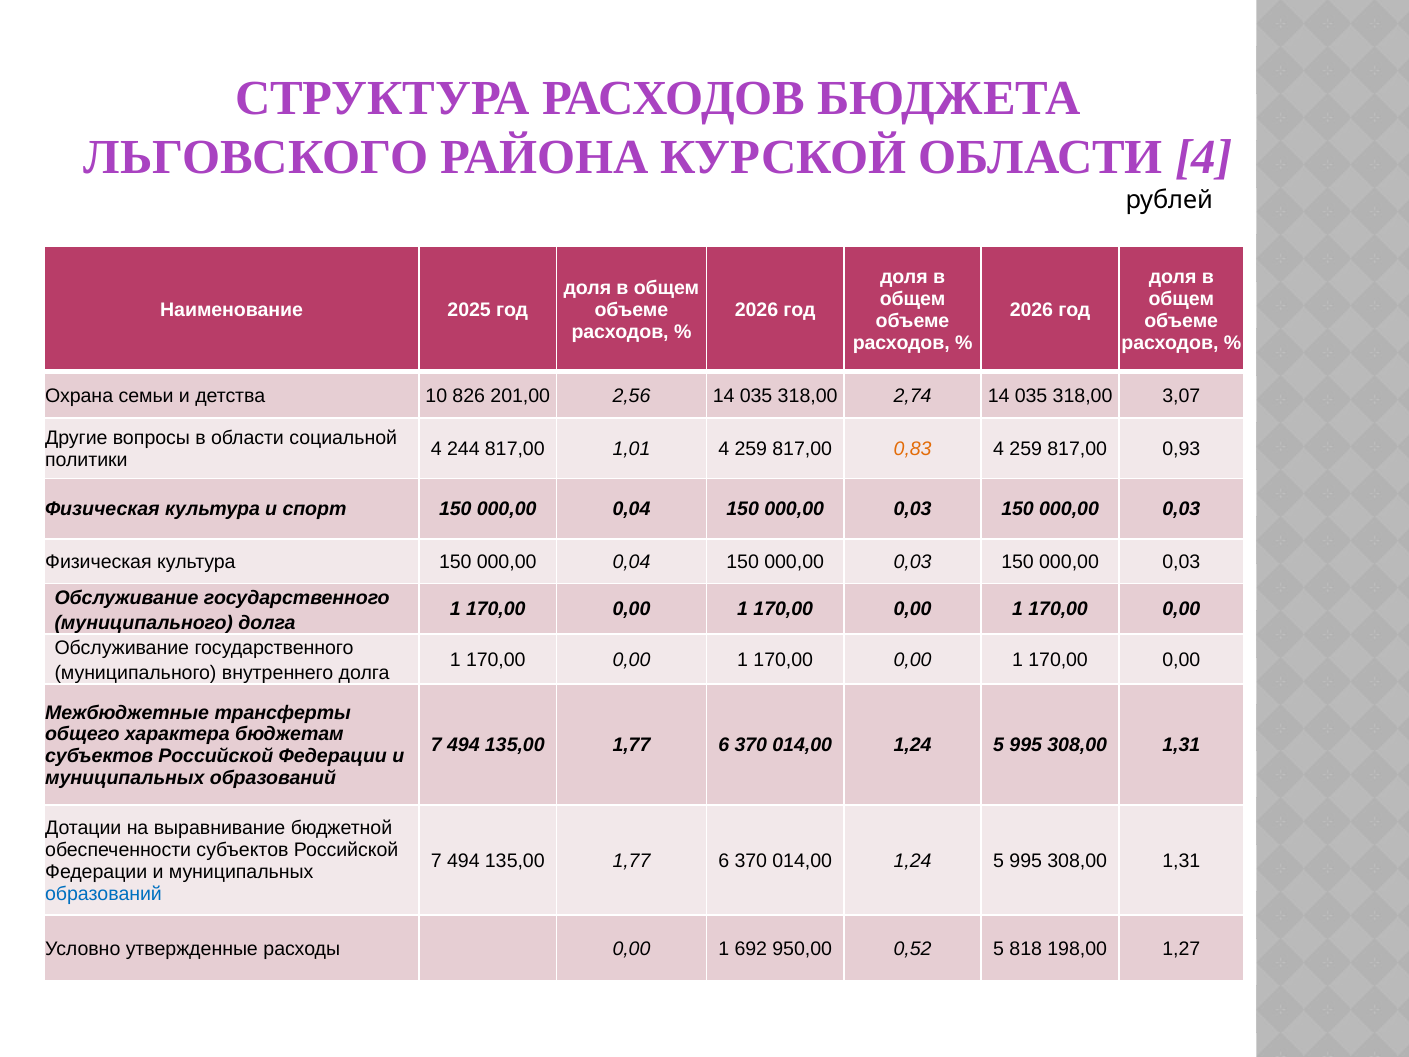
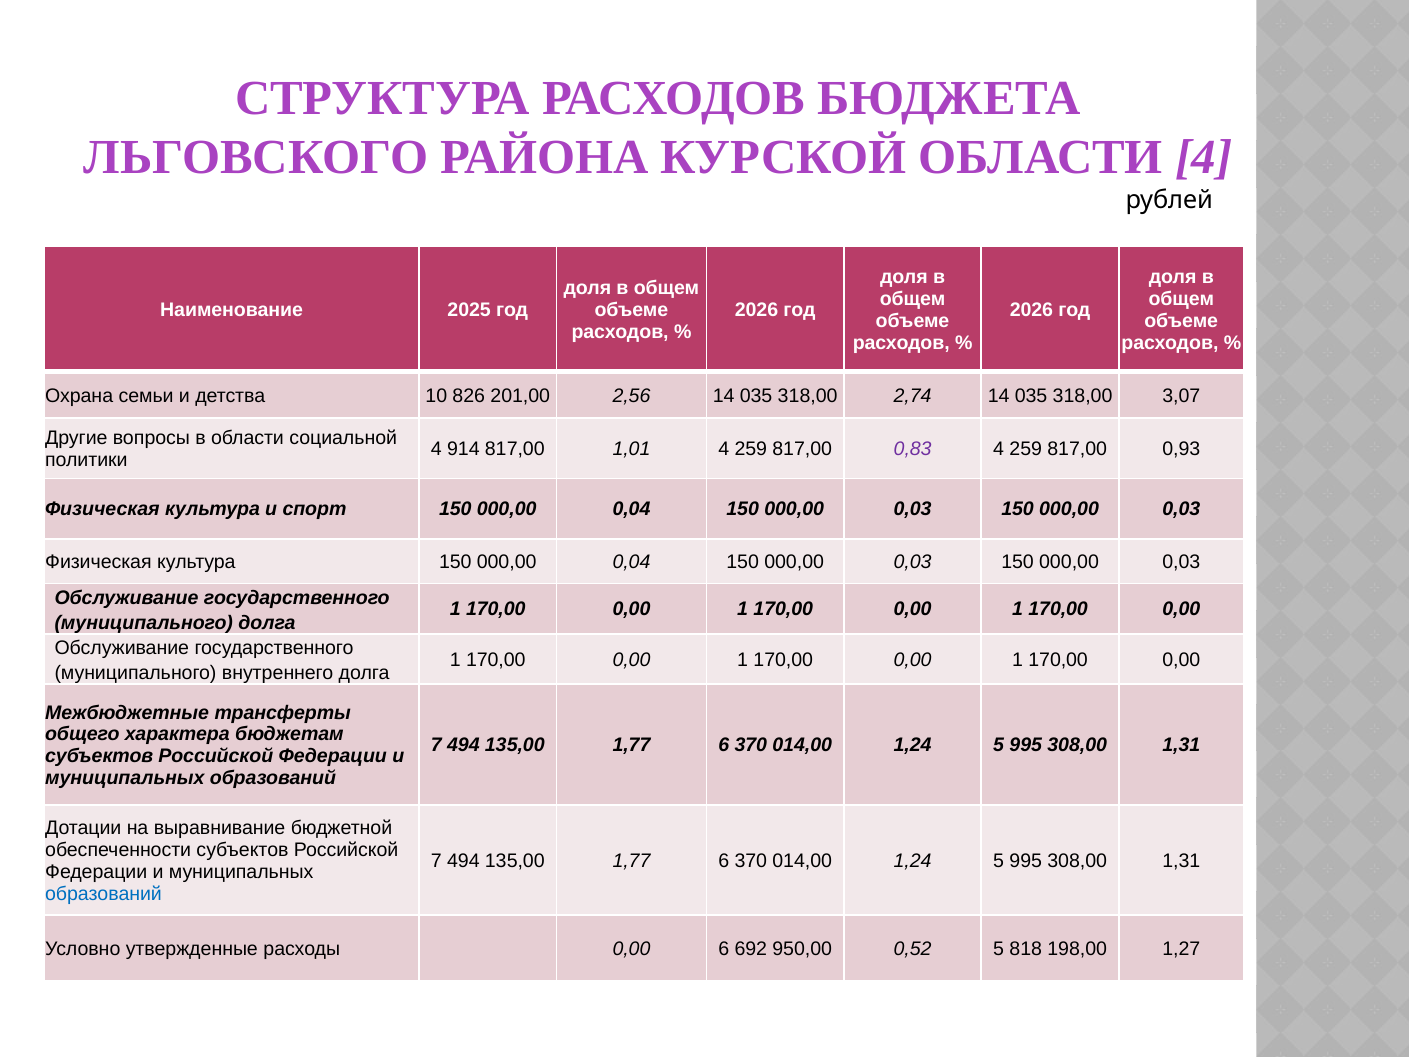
244: 244 -> 914
0,83 colour: orange -> purple
расходы 0,00 1: 1 -> 6
